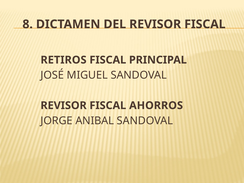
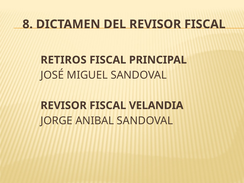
AHORROS: AHORROS -> VELANDIA
